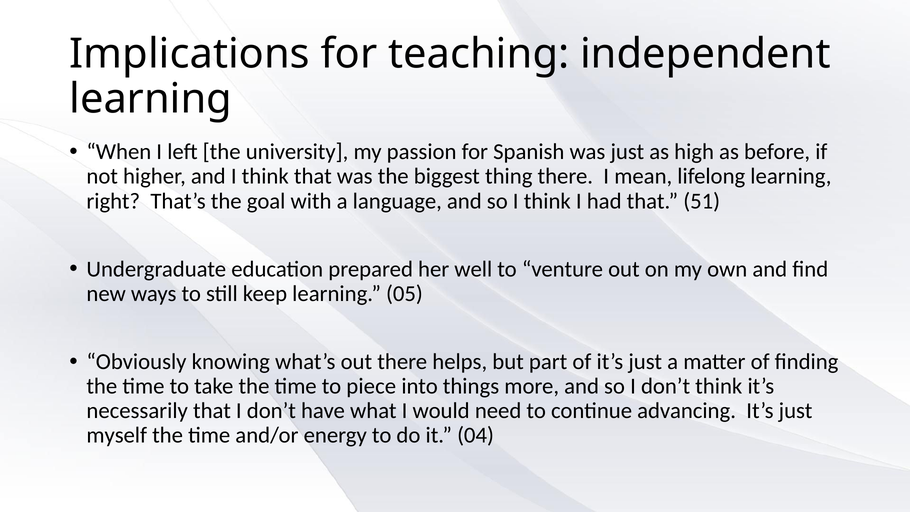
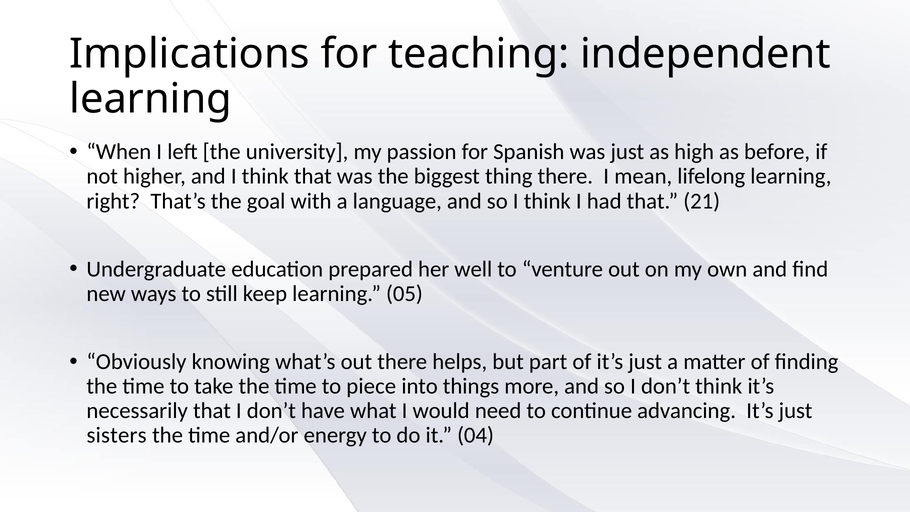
51: 51 -> 21
myself: myself -> sisters
